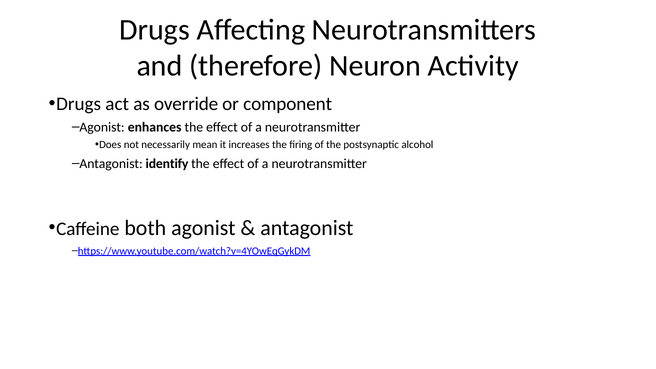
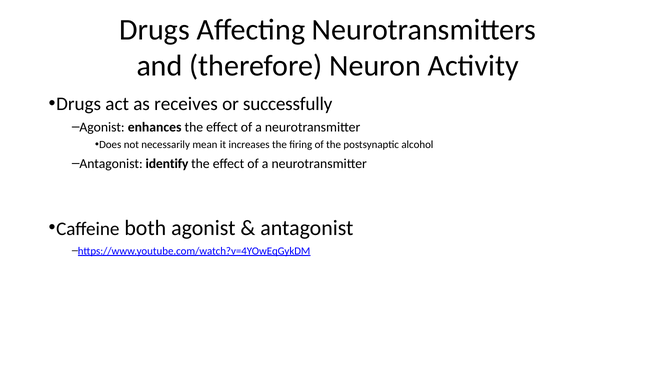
override: override -> receives
component: component -> successfully
